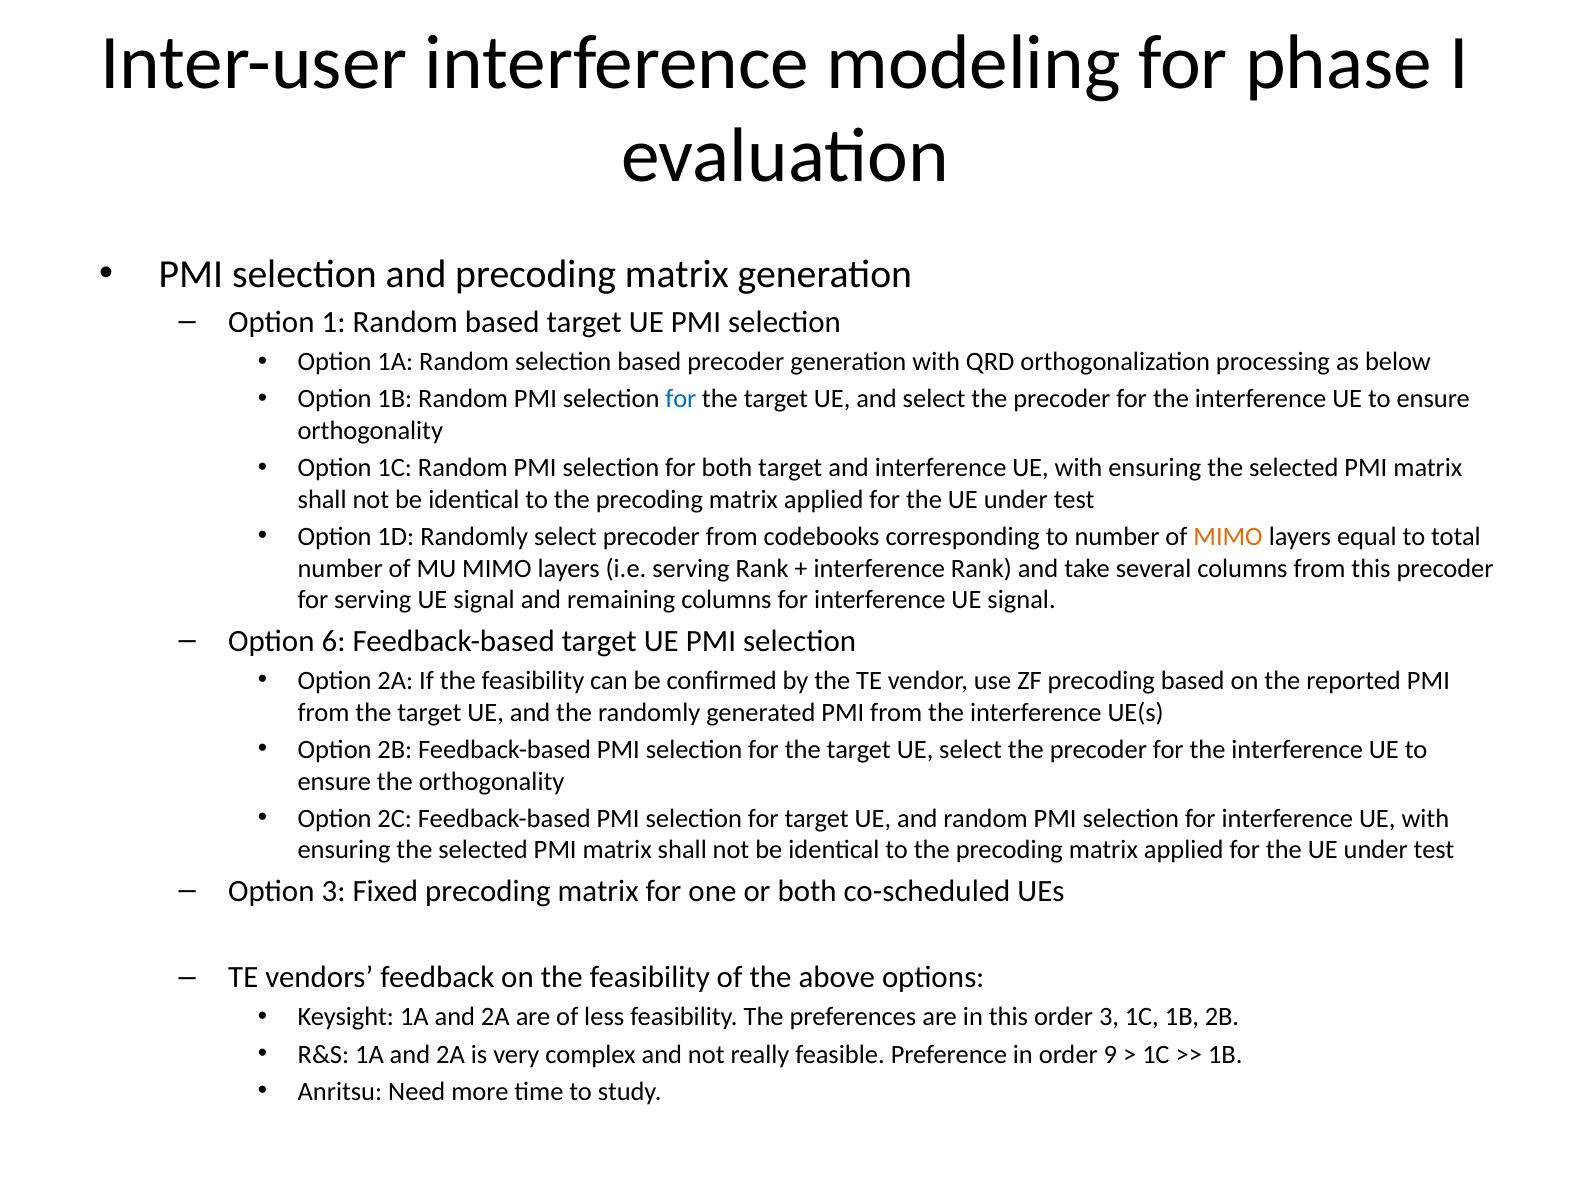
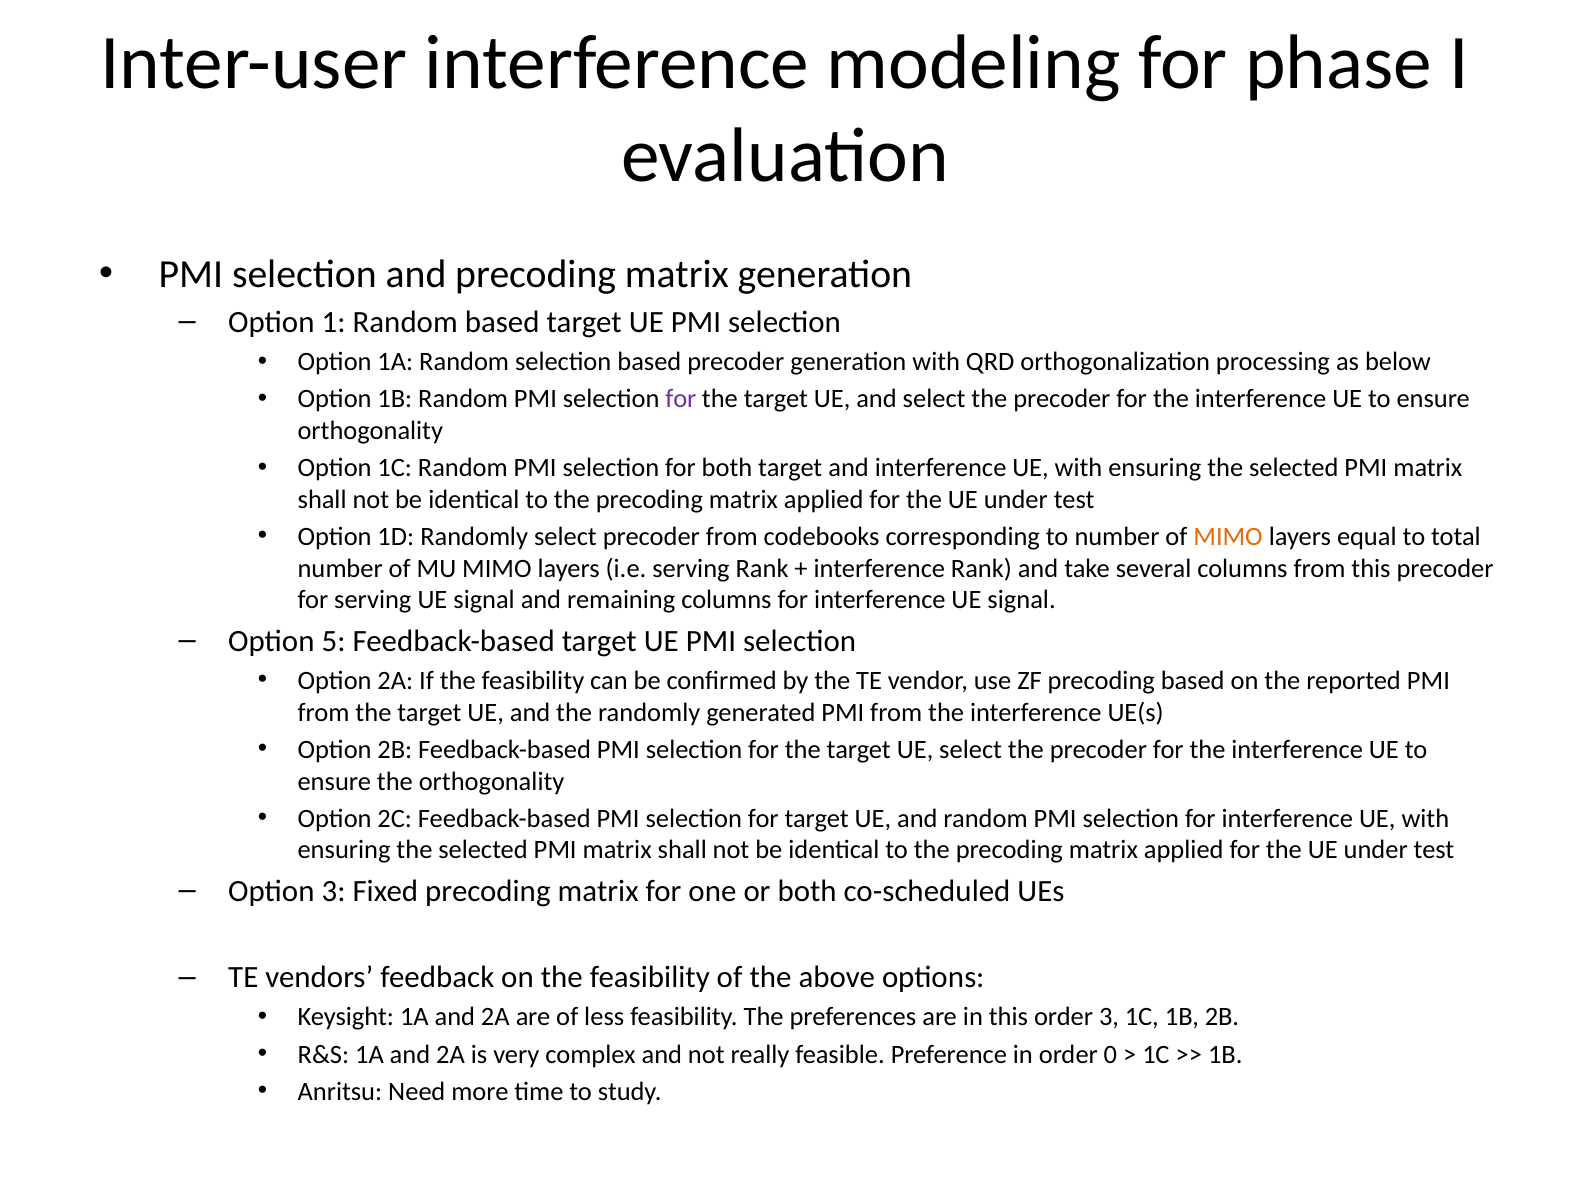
for at (681, 399) colour: blue -> purple
6: 6 -> 5
9: 9 -> 0
